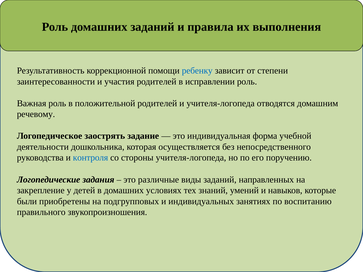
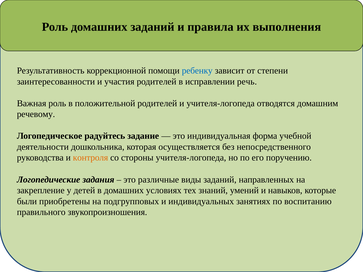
исправлении роль: роль -> речь
заострять: заострять -> радуйтесь
контроля colour: blue -> orange
